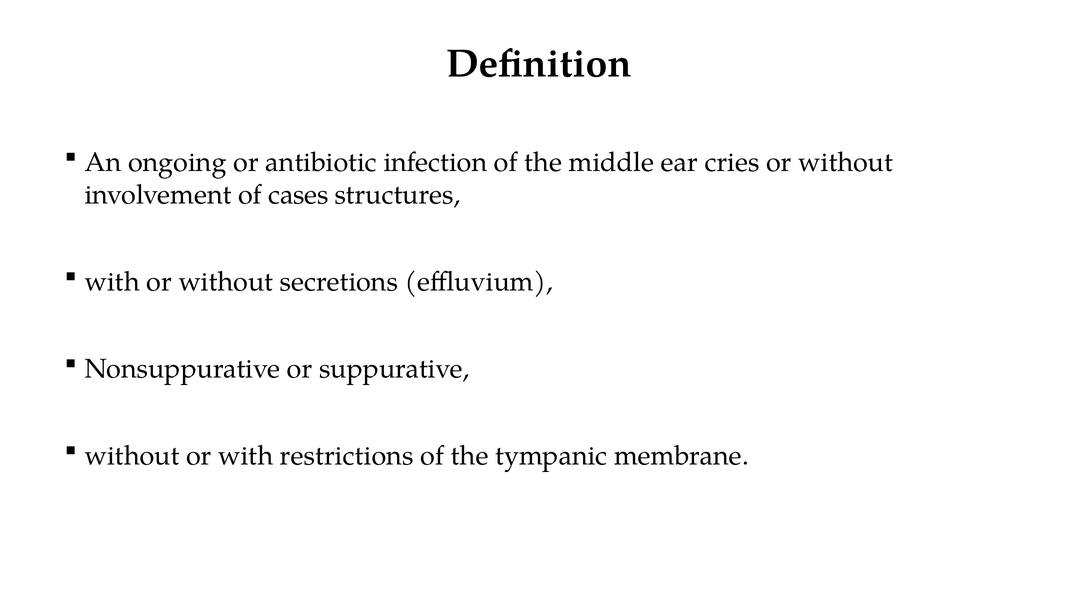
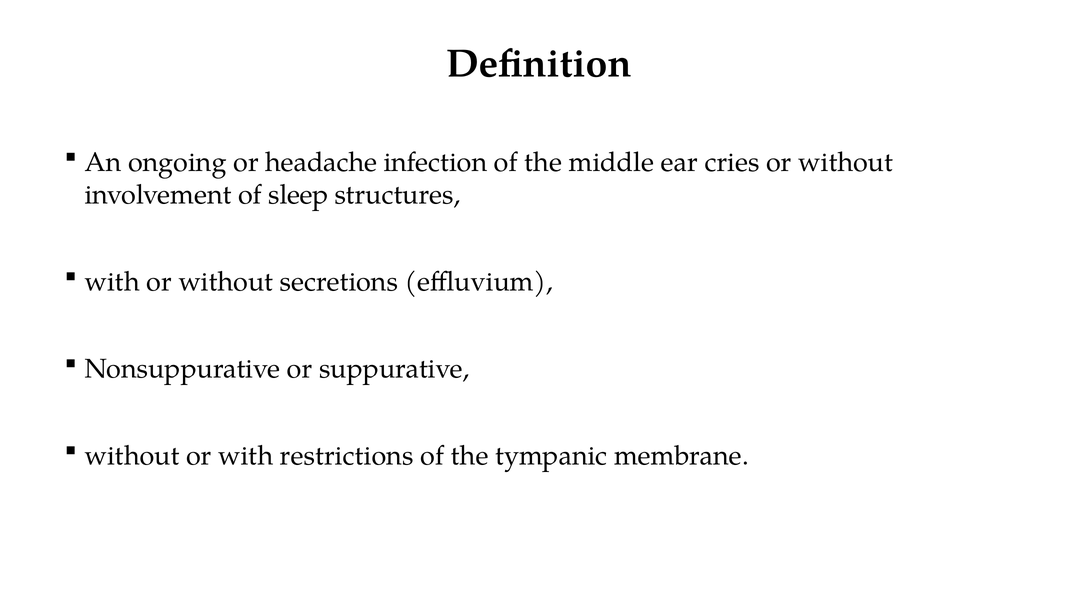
antibiotic: antibiotic -> headache
cases: cases -> sleep
